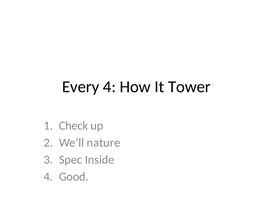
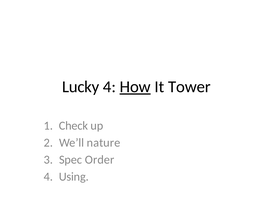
Every: Every -> Lucky
How underline: none -> present
Inside: Inside -> Order
Good: Good -> Using
